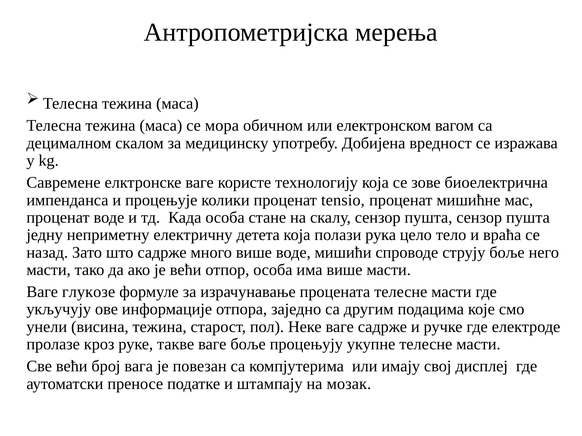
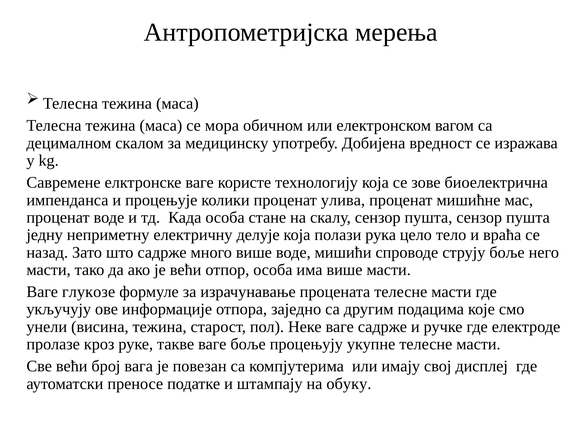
tensio: tensio -> улива
детета: детета -> делује
мозак: мозак -> обуку
